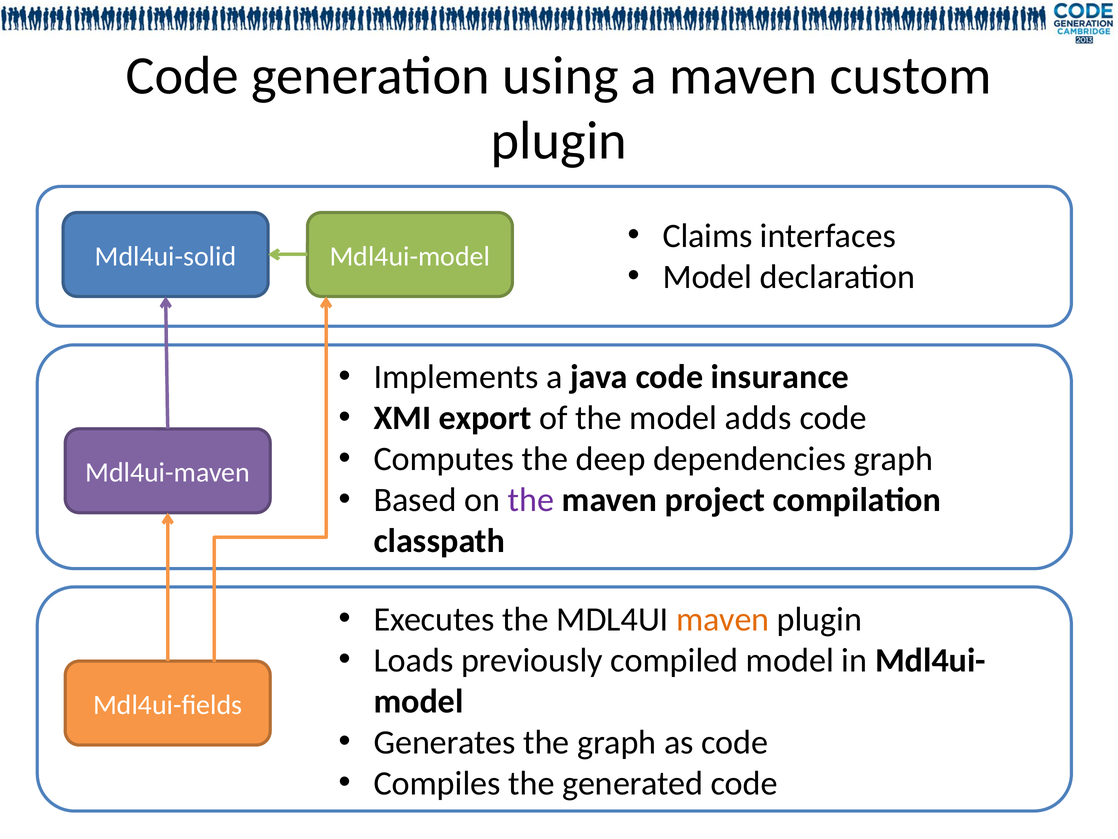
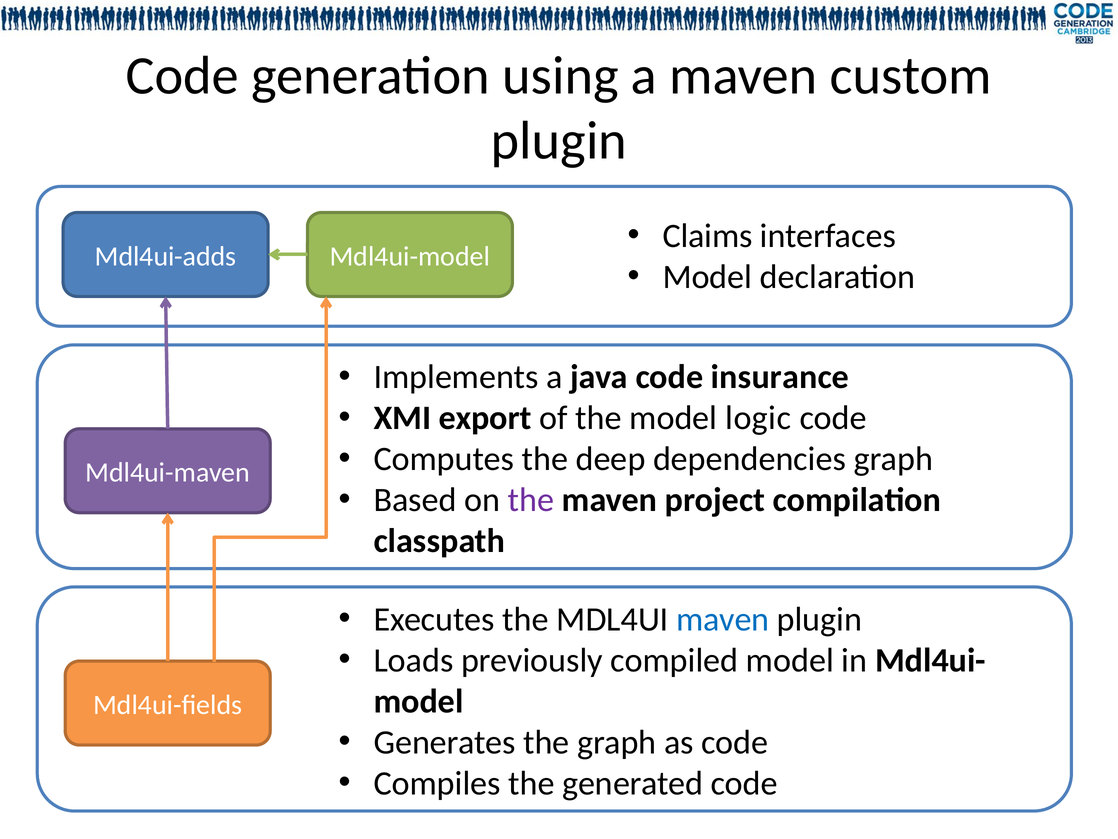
Mdl4ui-solid: Mdl4ui-solid -> Mdl4ui-adds
adds: adds -> logic
maven at (723, 619) colour: orange -> blue
